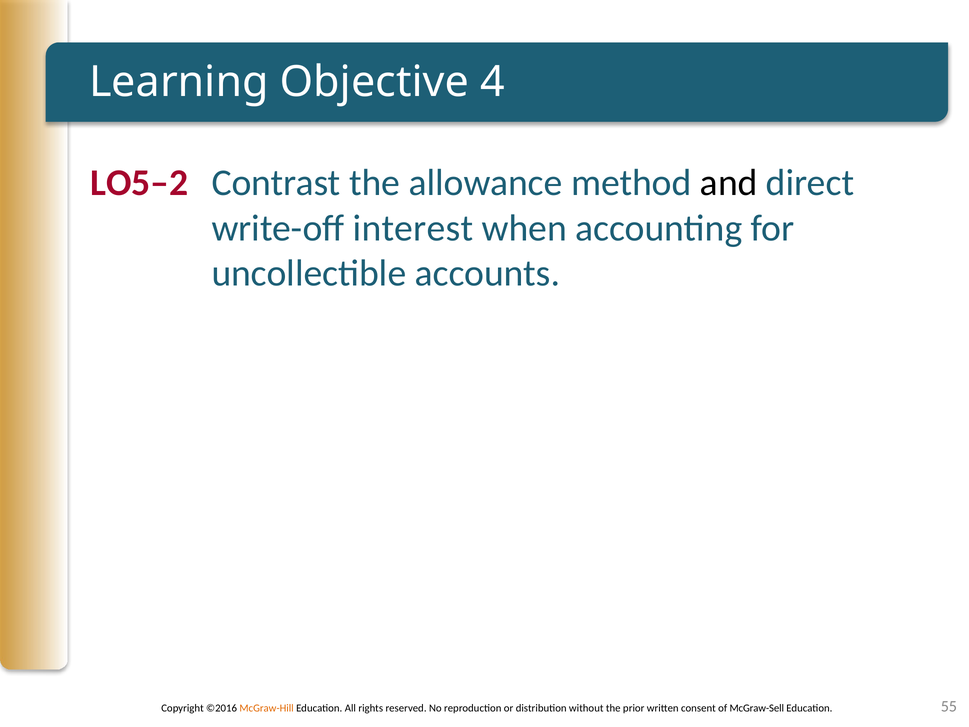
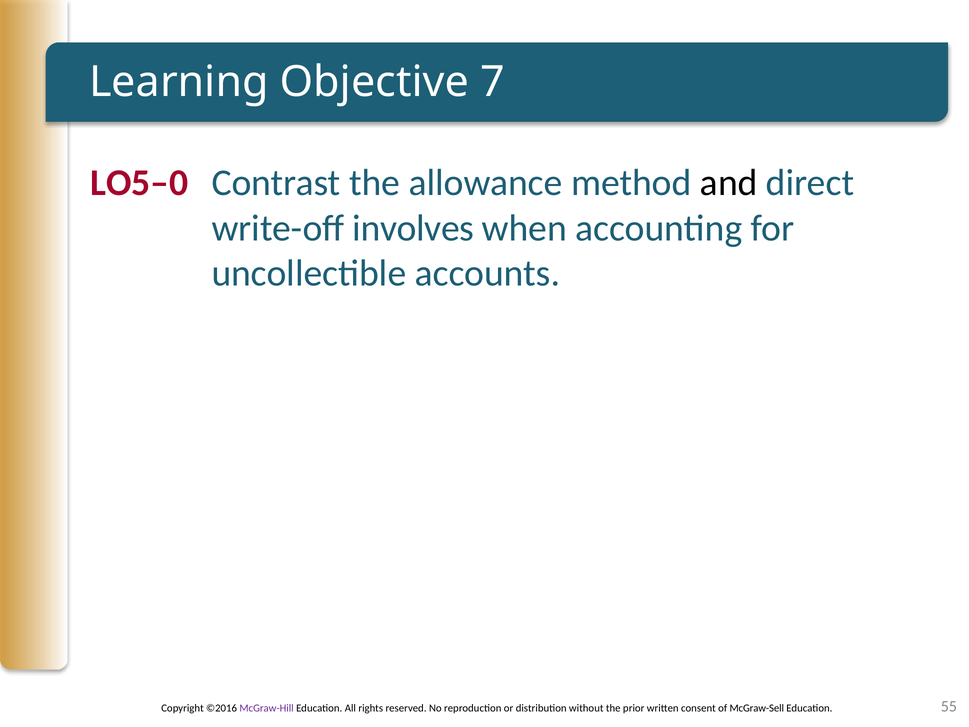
4: 4 -> 7
LO5–2: LO5–2 -> LO5–0
interest: interest -> involves
McGraw-Hill colour: orange -> purple
